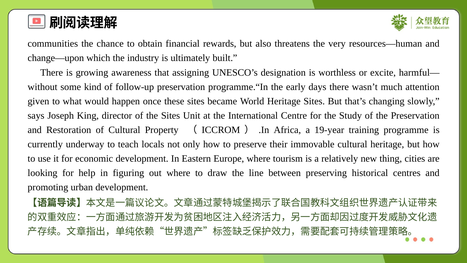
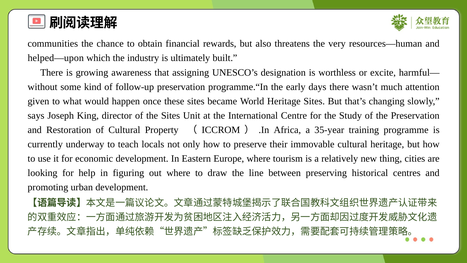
change—upon: change—upon -> helped—upon
19-year: 19-year -> 35-year
